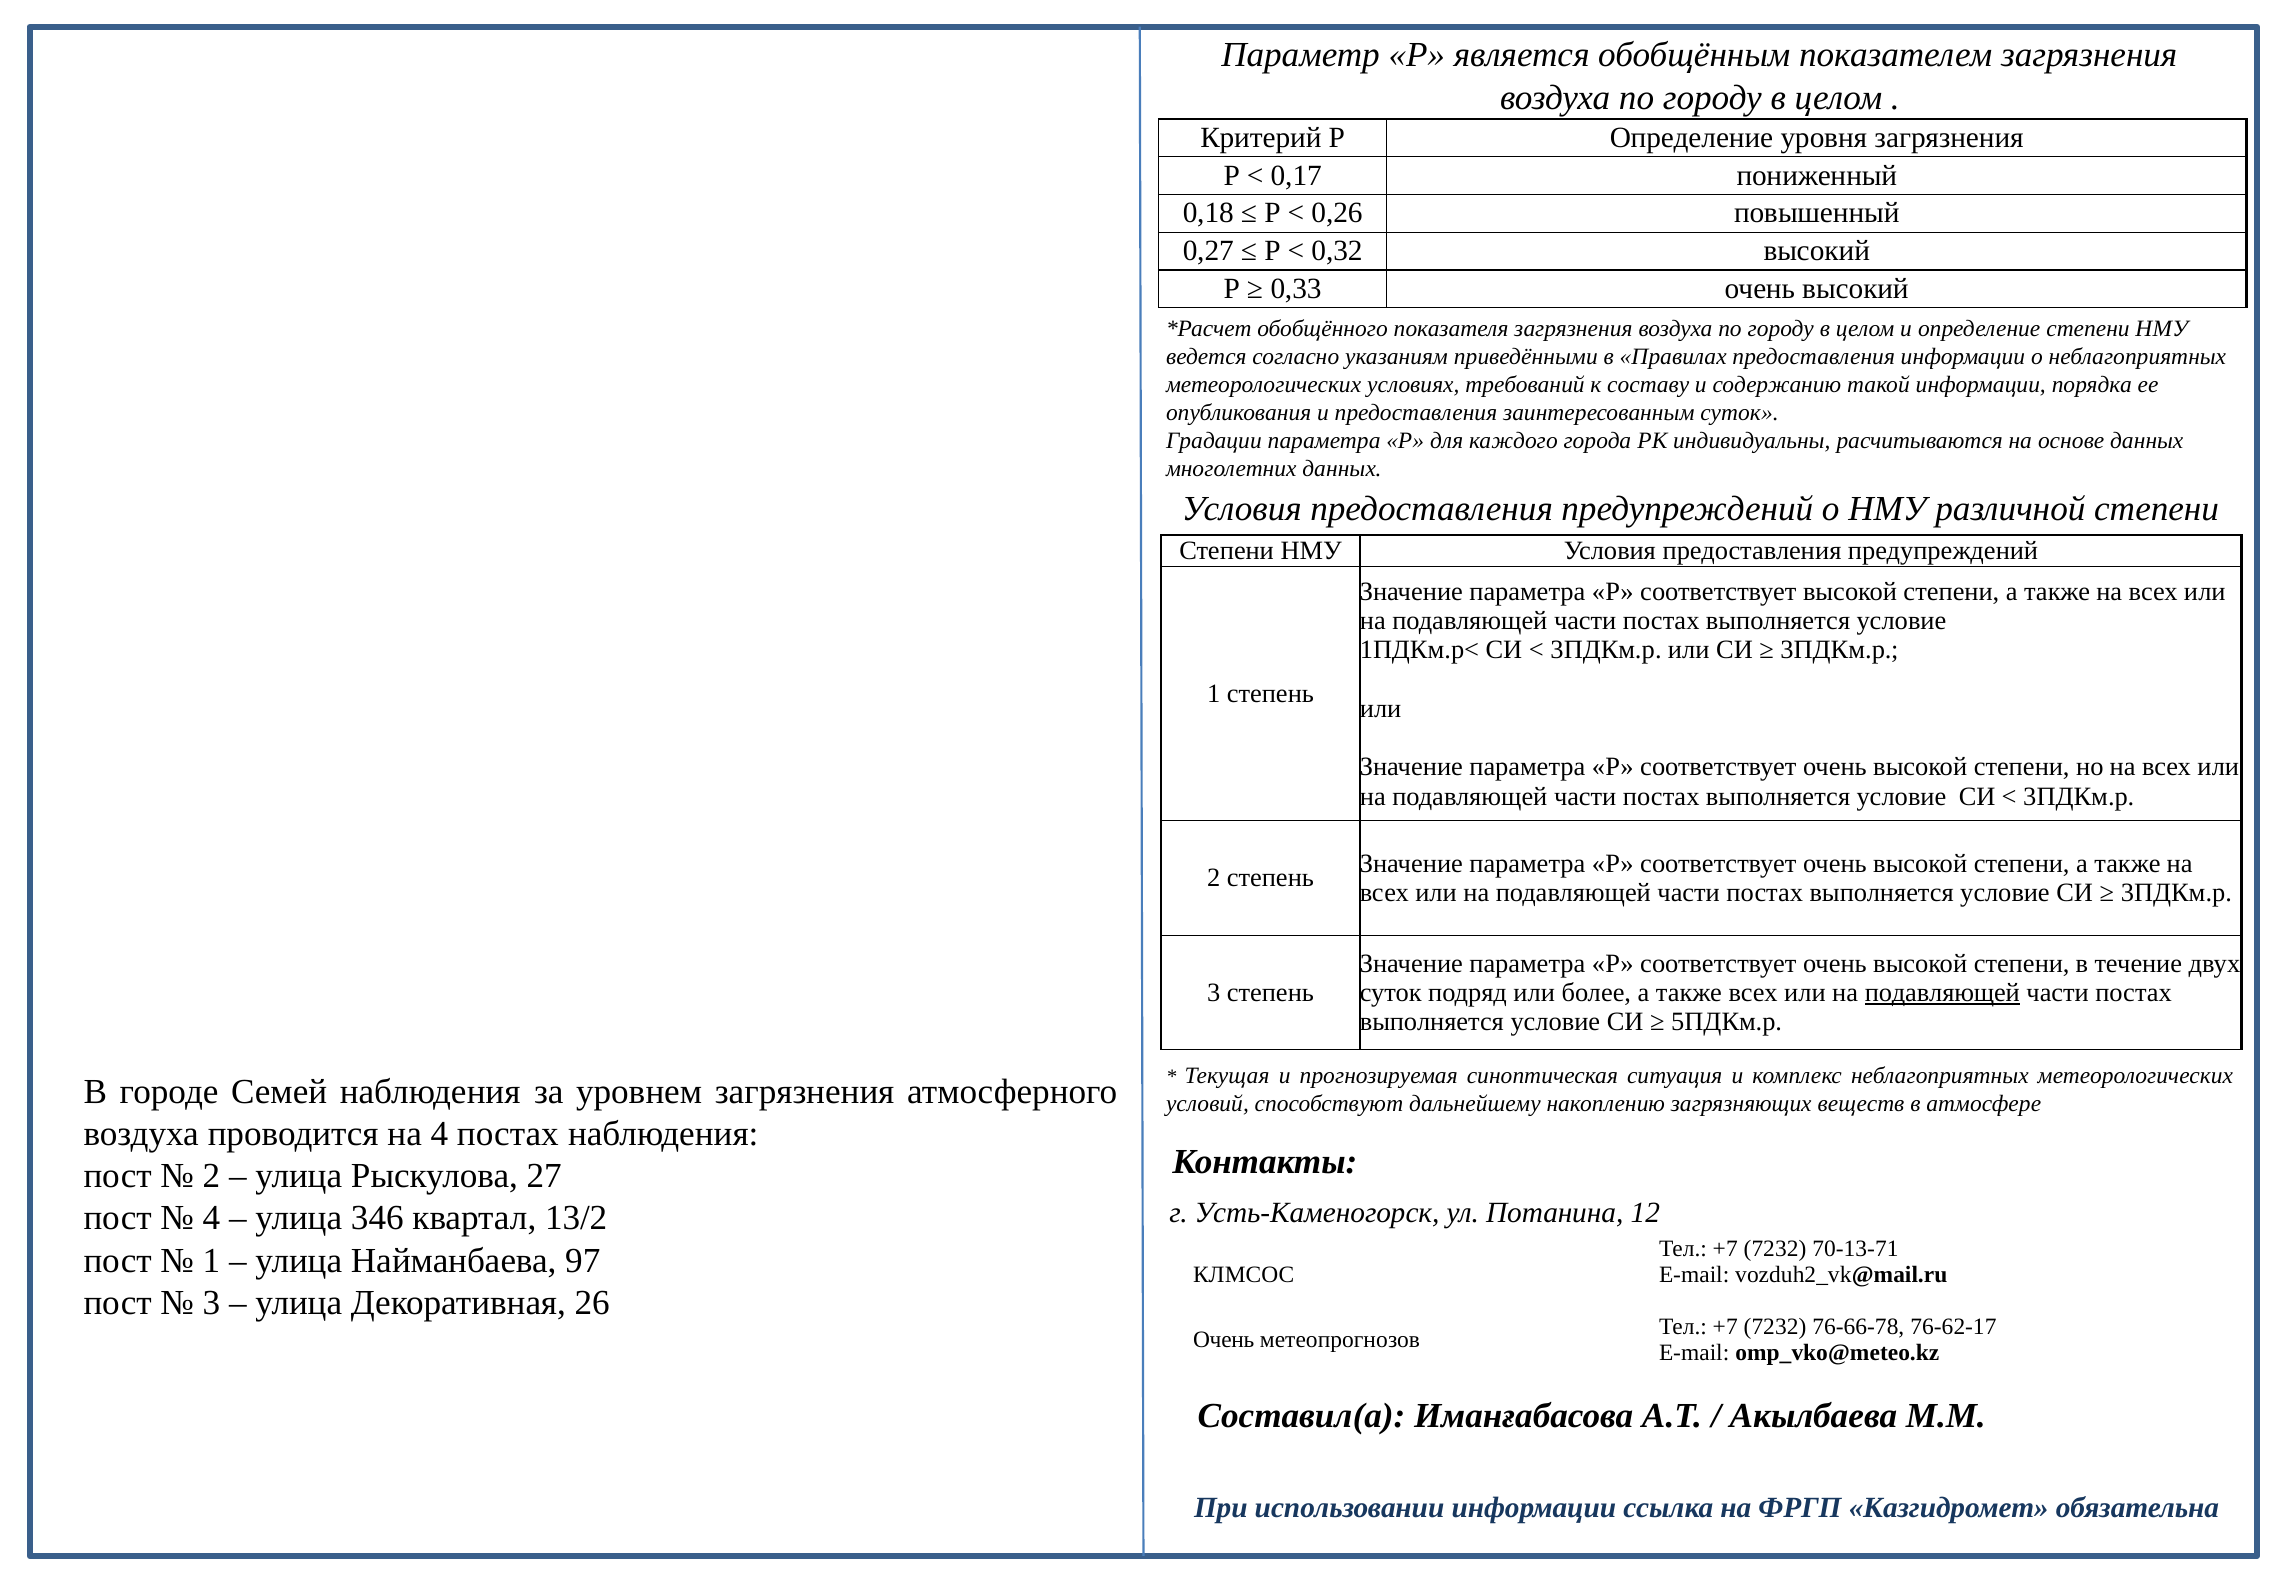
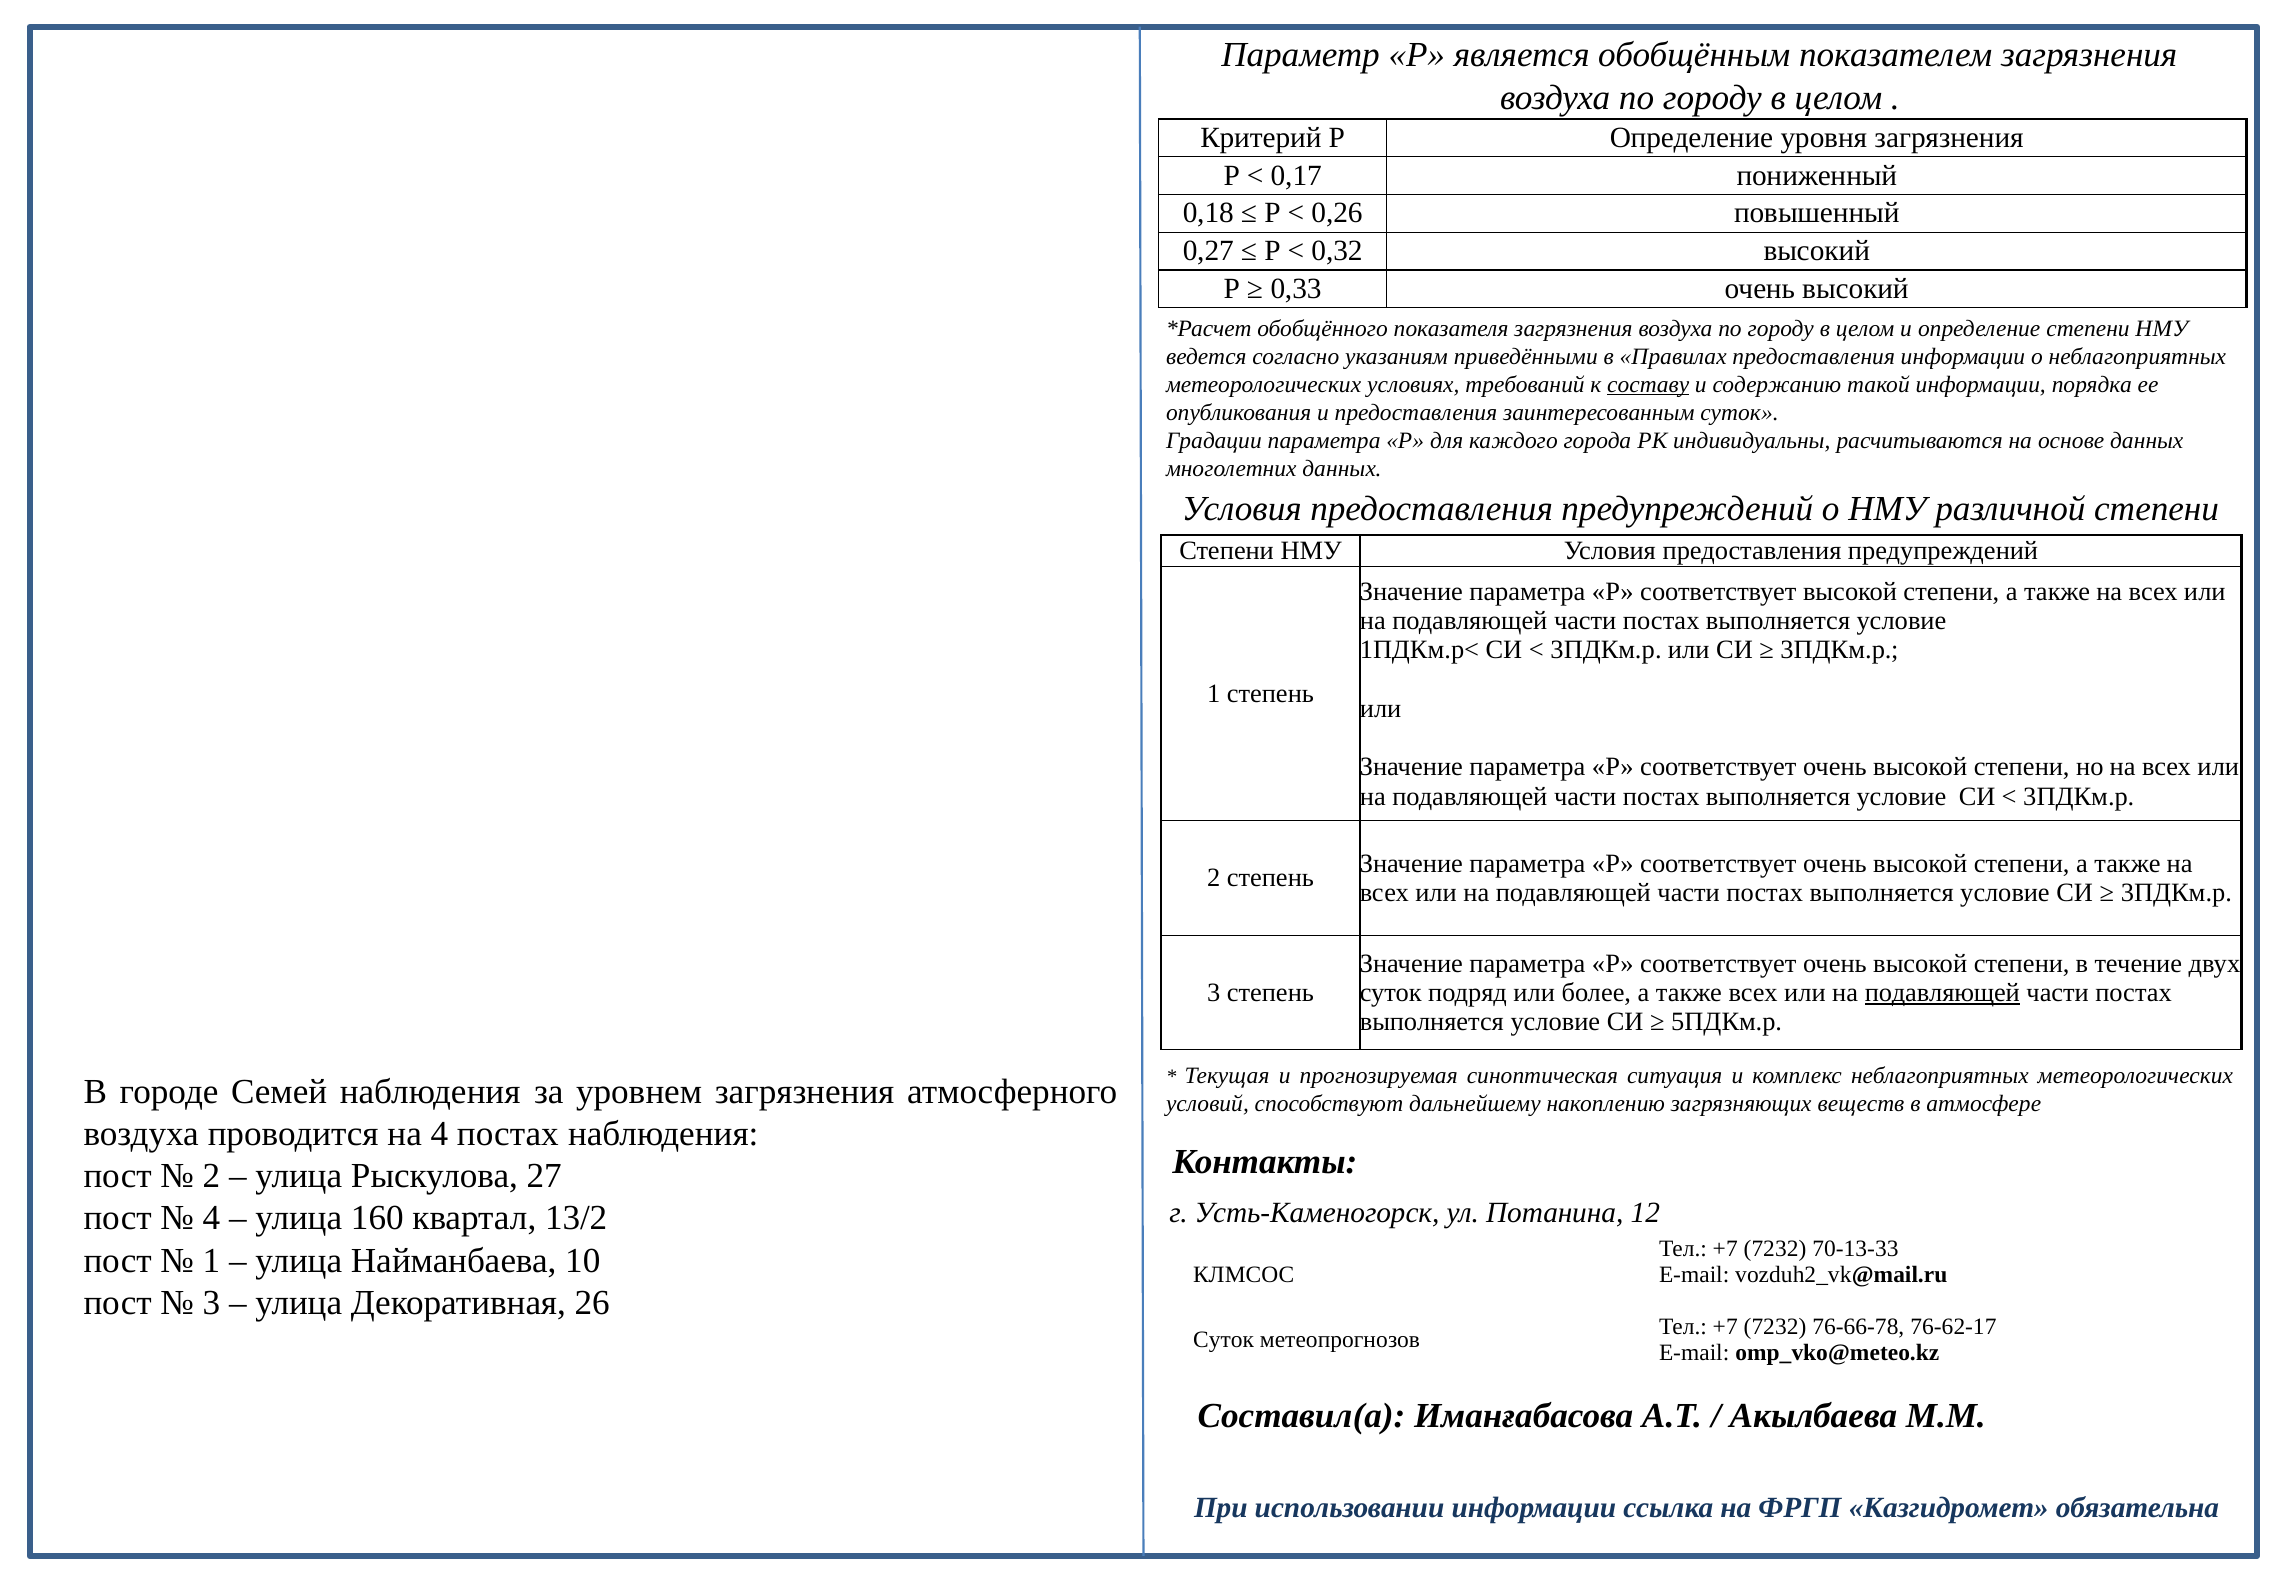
составу underline: none -> present
346: 346 -> 160
70-13-71: 70-13-71 -> 70-13-33
97: 97 -> 10
Очень at (1224, 1340): Очень -> Суток
